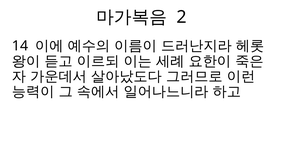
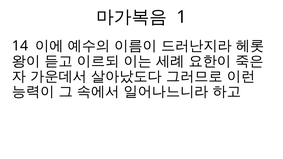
2: 2 -> 1
